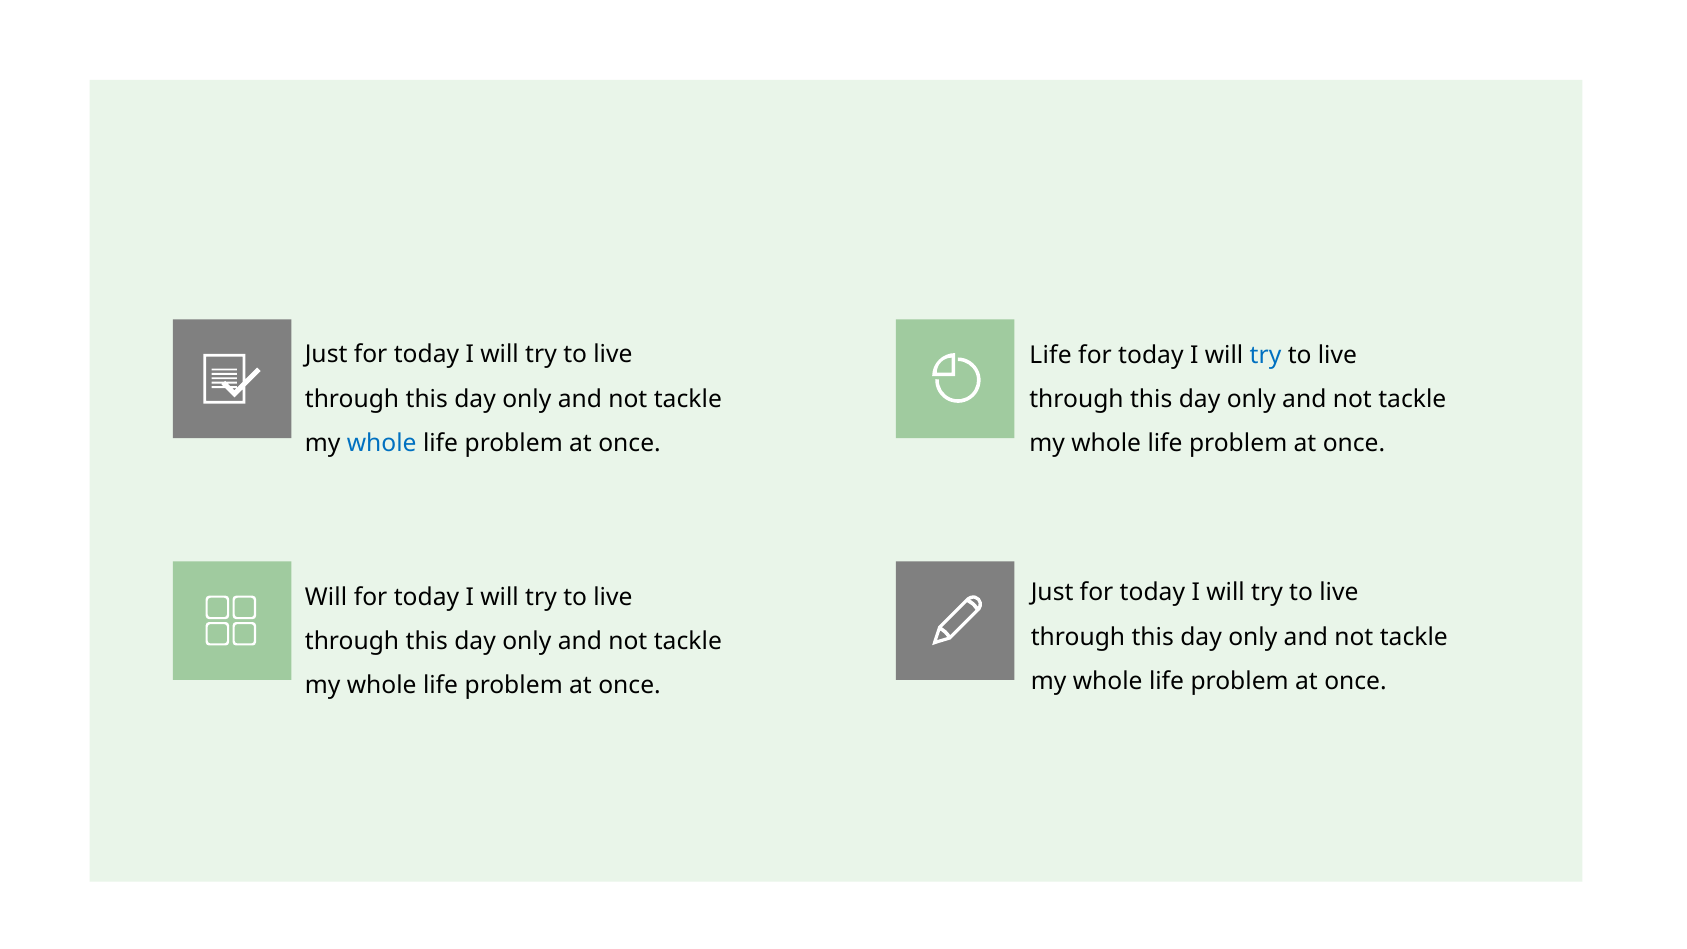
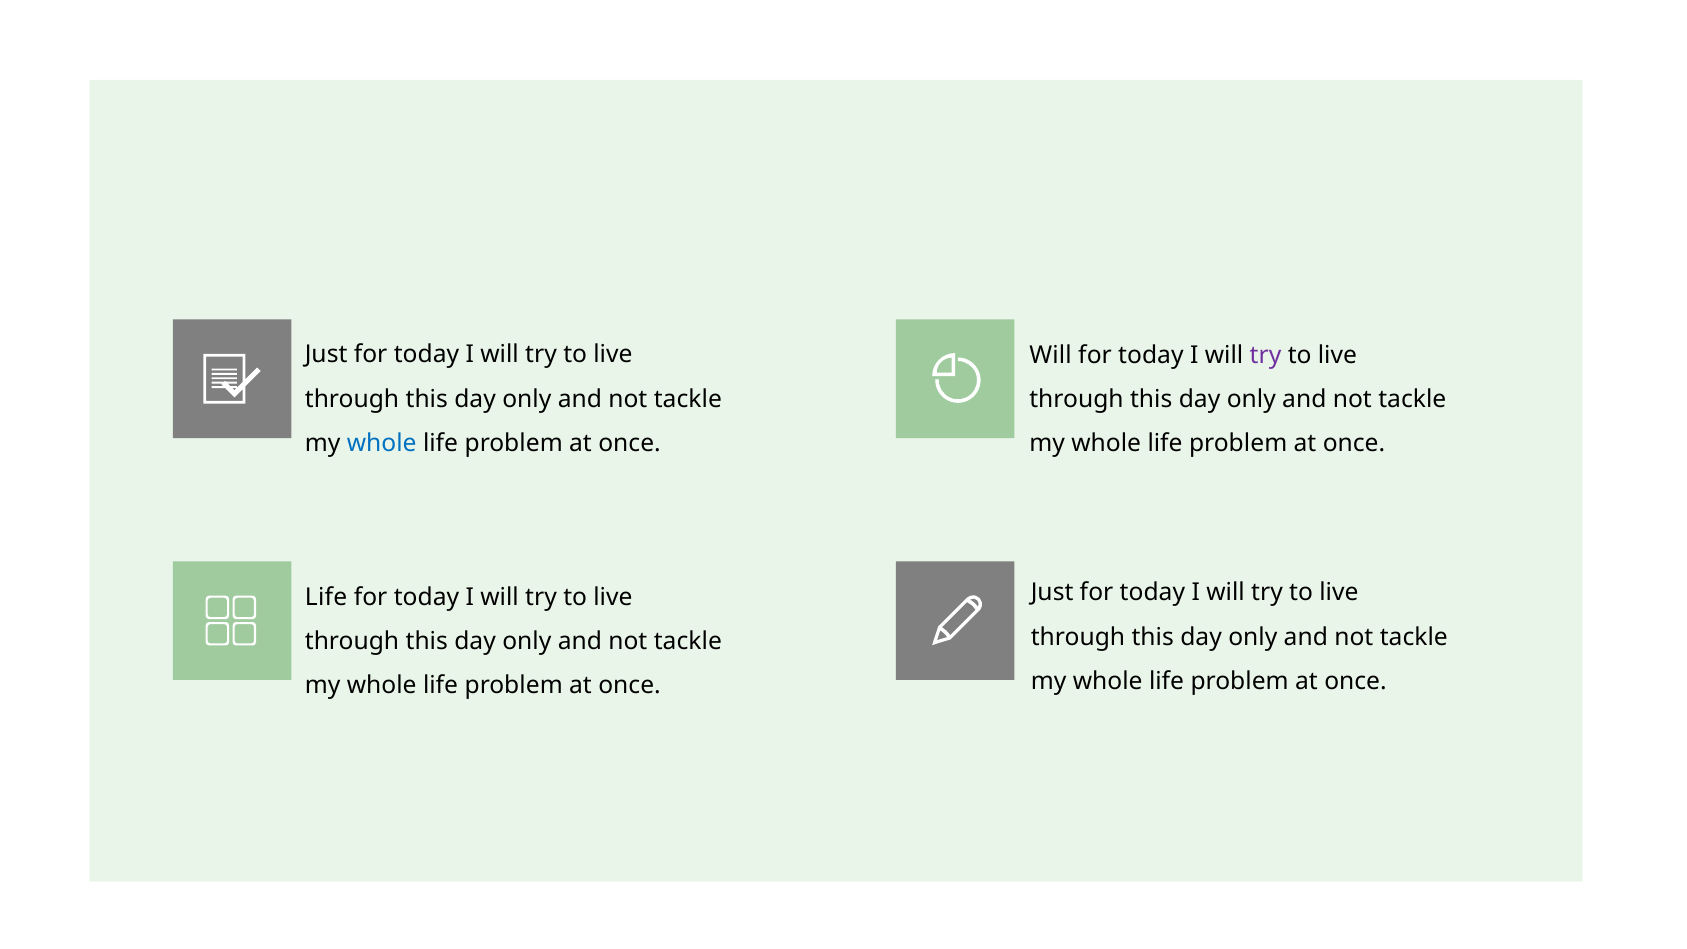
Life at (1051, 355): Life -> Will
try at (1265, 355) colour: blue -> purple
Will at (326, 597): Will -> Life
